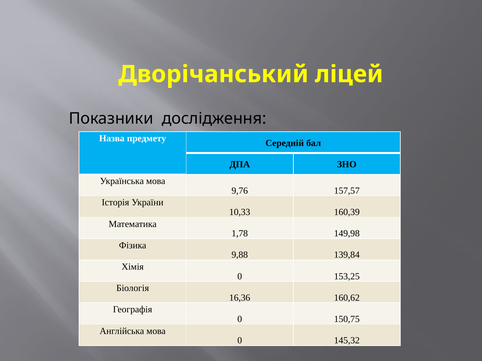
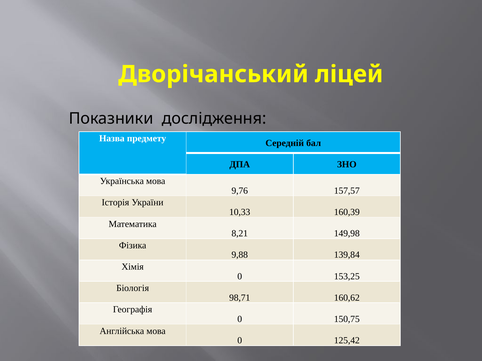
1,78: 1,78 -> 8,21
16,36: 16,36 -> 98,71
145,32: 145,32 -> 125,42
